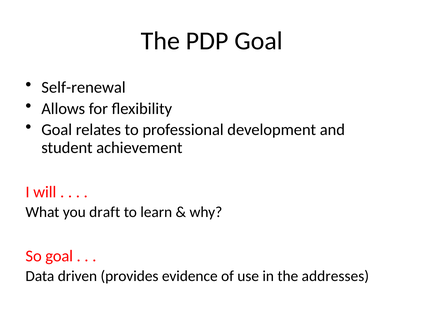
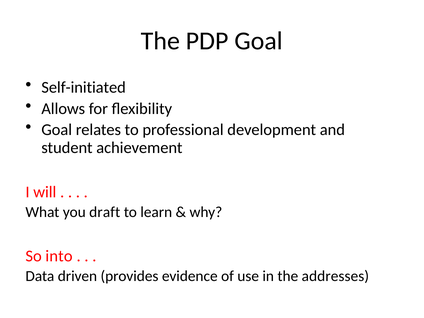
Self-renewal: Self-renewal -> Self-initiated
So goal: goal -> into
